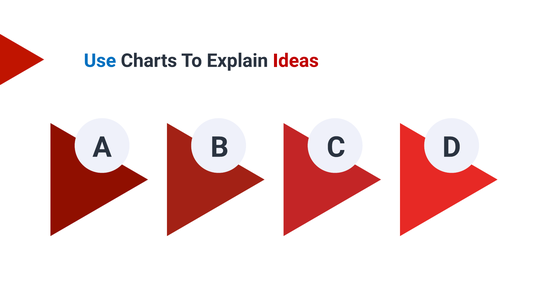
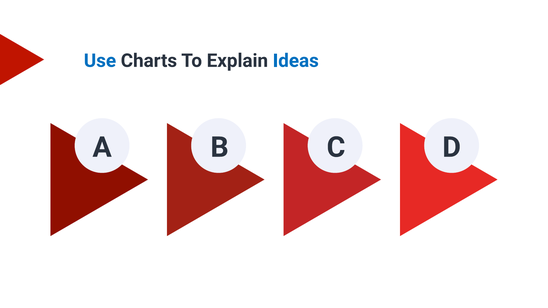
Ideas colour: red -> blue
